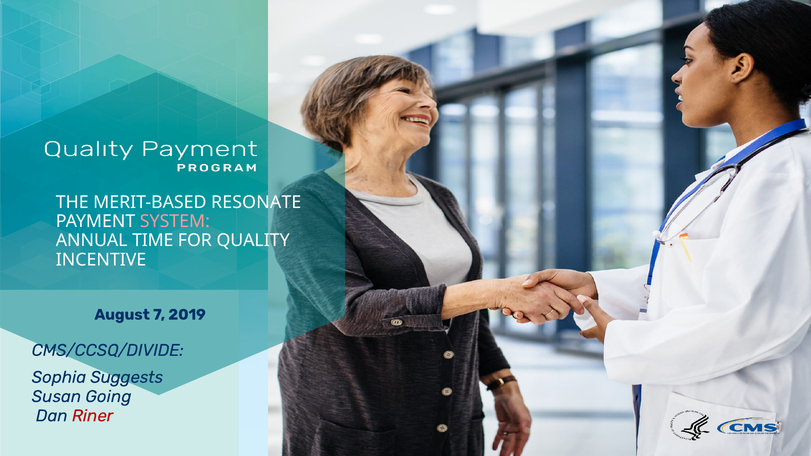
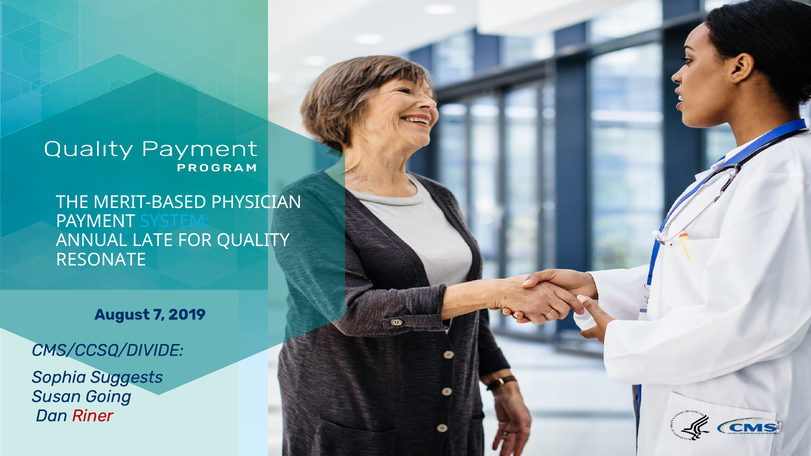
RESONATE: RESONATE -> PHYSICIAN
SYSTEM colour: pink -> light blue
TIME: TIME -> LATE
INCENTIVE: INCENTIVE -> RESONATE
